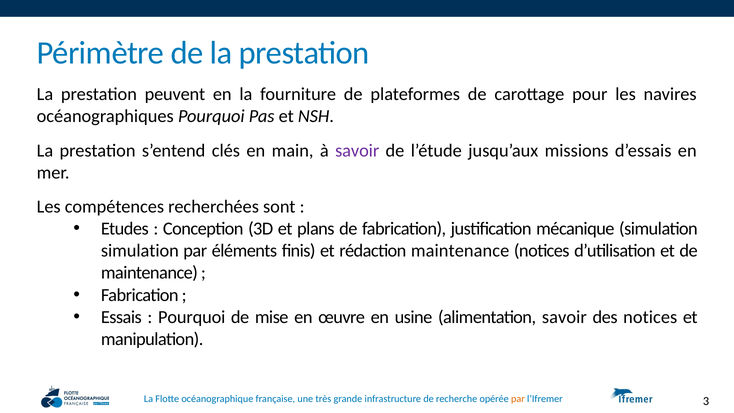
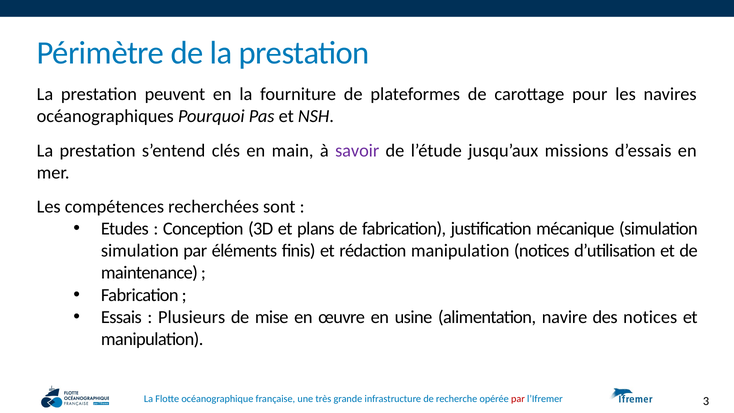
rédaction maintenance: maintenance -> manipulation
Pourquoi at (192, 317): Pourquoi -> Plusieurs
alimentation savoir: savoir -> navire
par at (518, 399) colour: orange -> red
